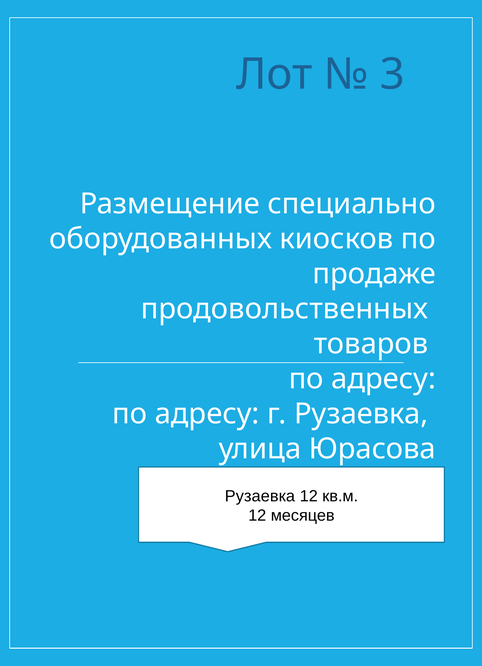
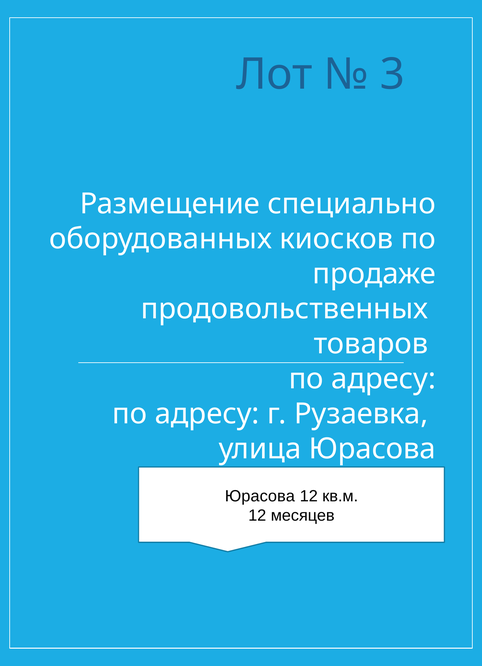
Рузаевка at (260, 496): Рузаевка -> Юрасова
